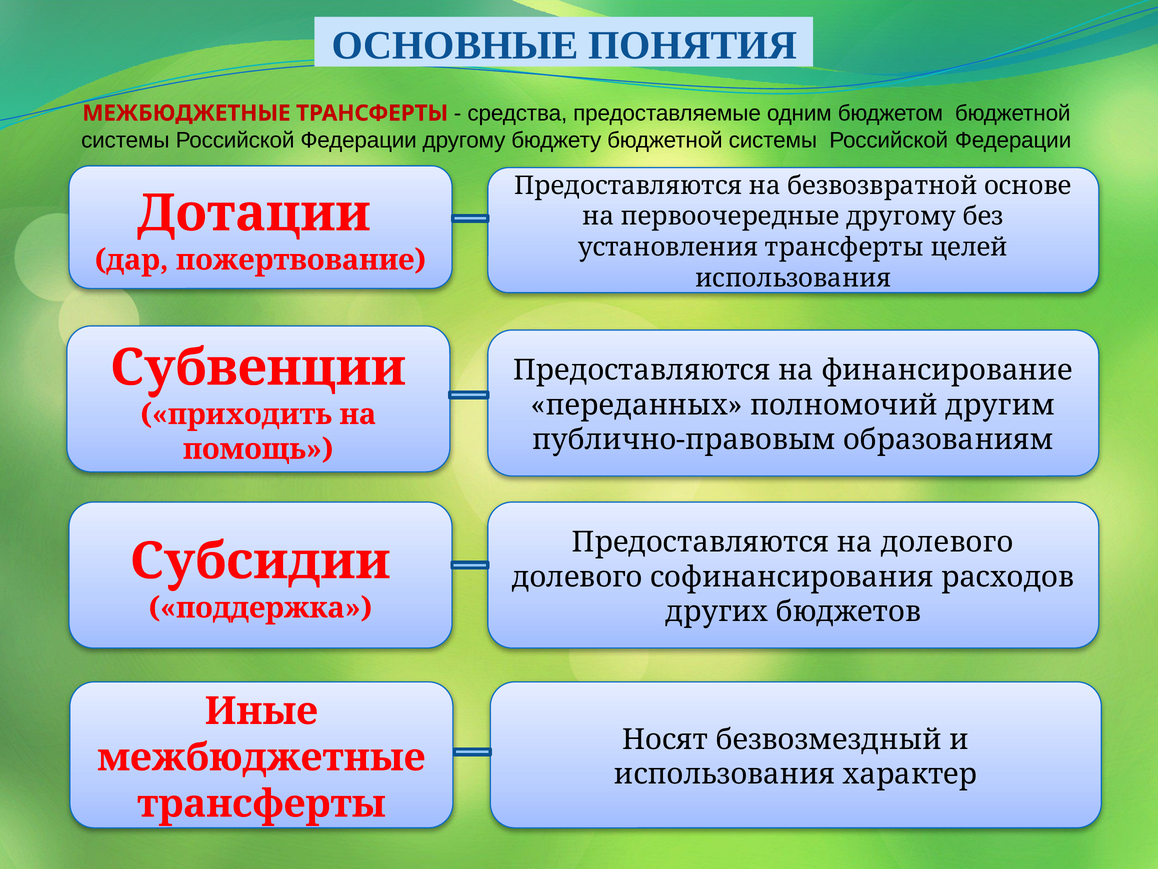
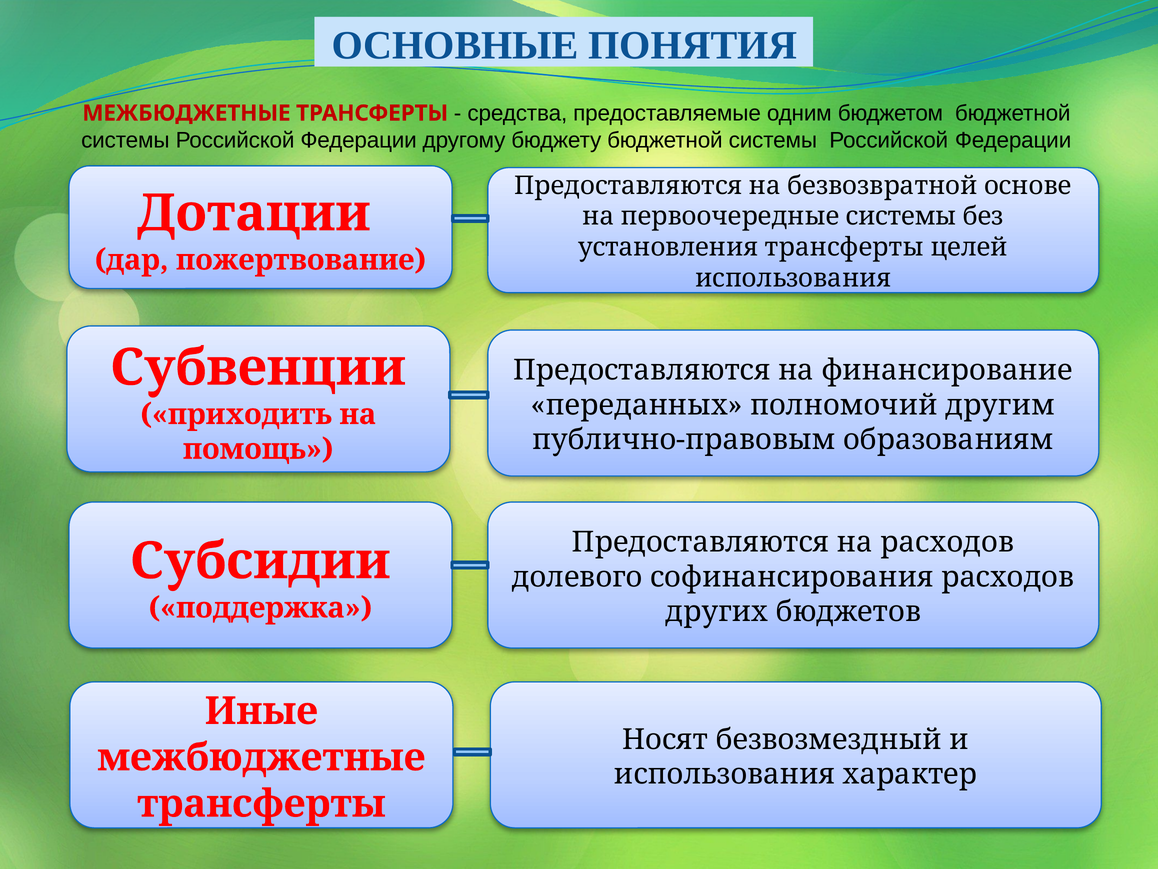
первоочередные другому: другому -> системы
на долевого: долевого -> расходов
